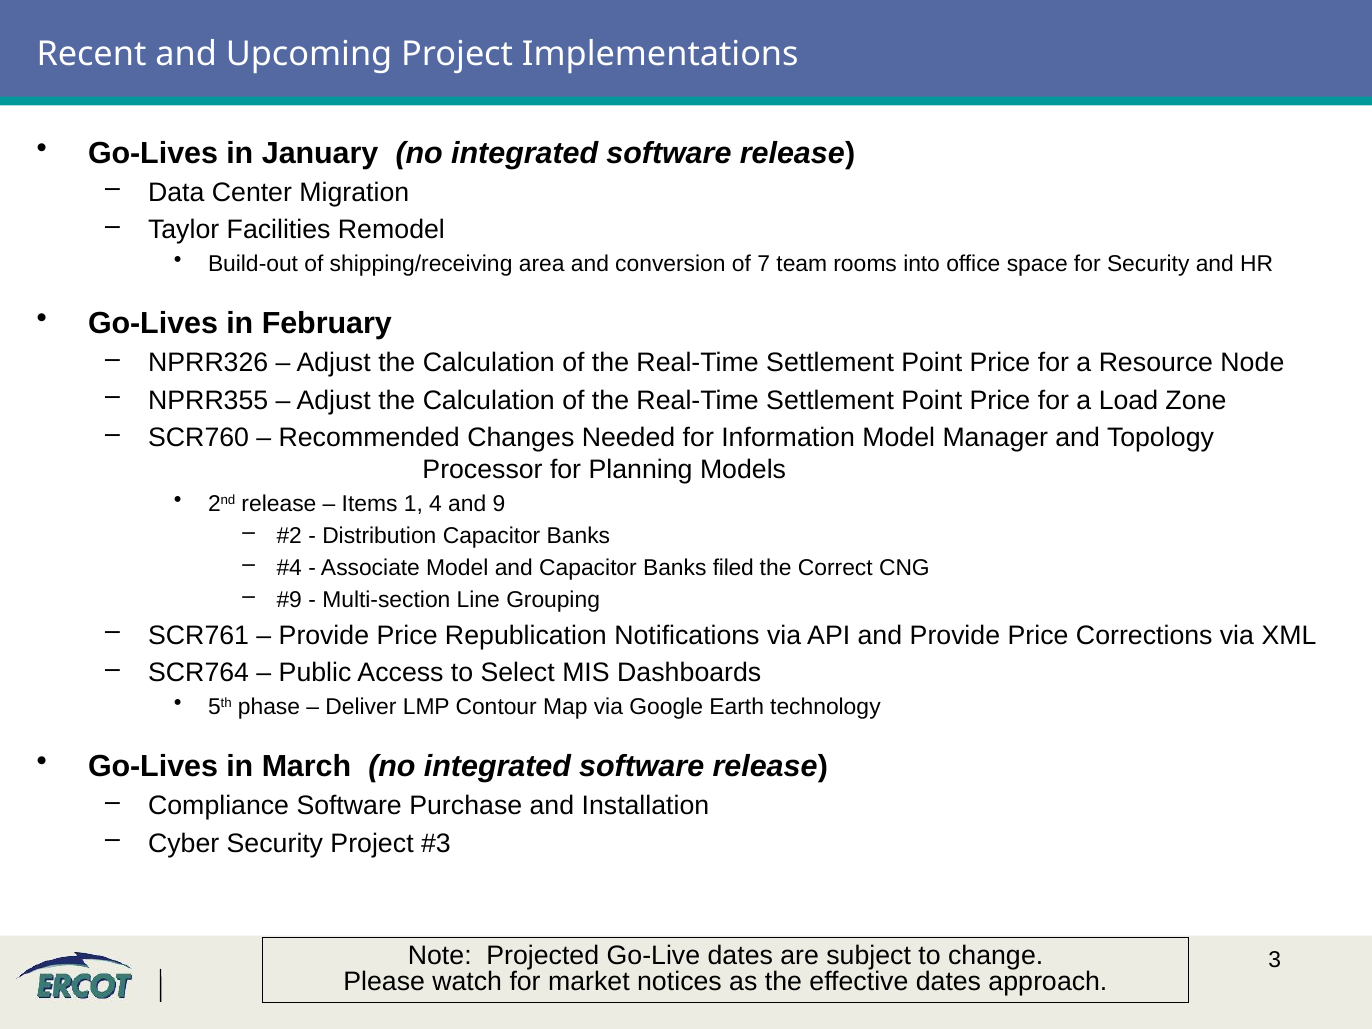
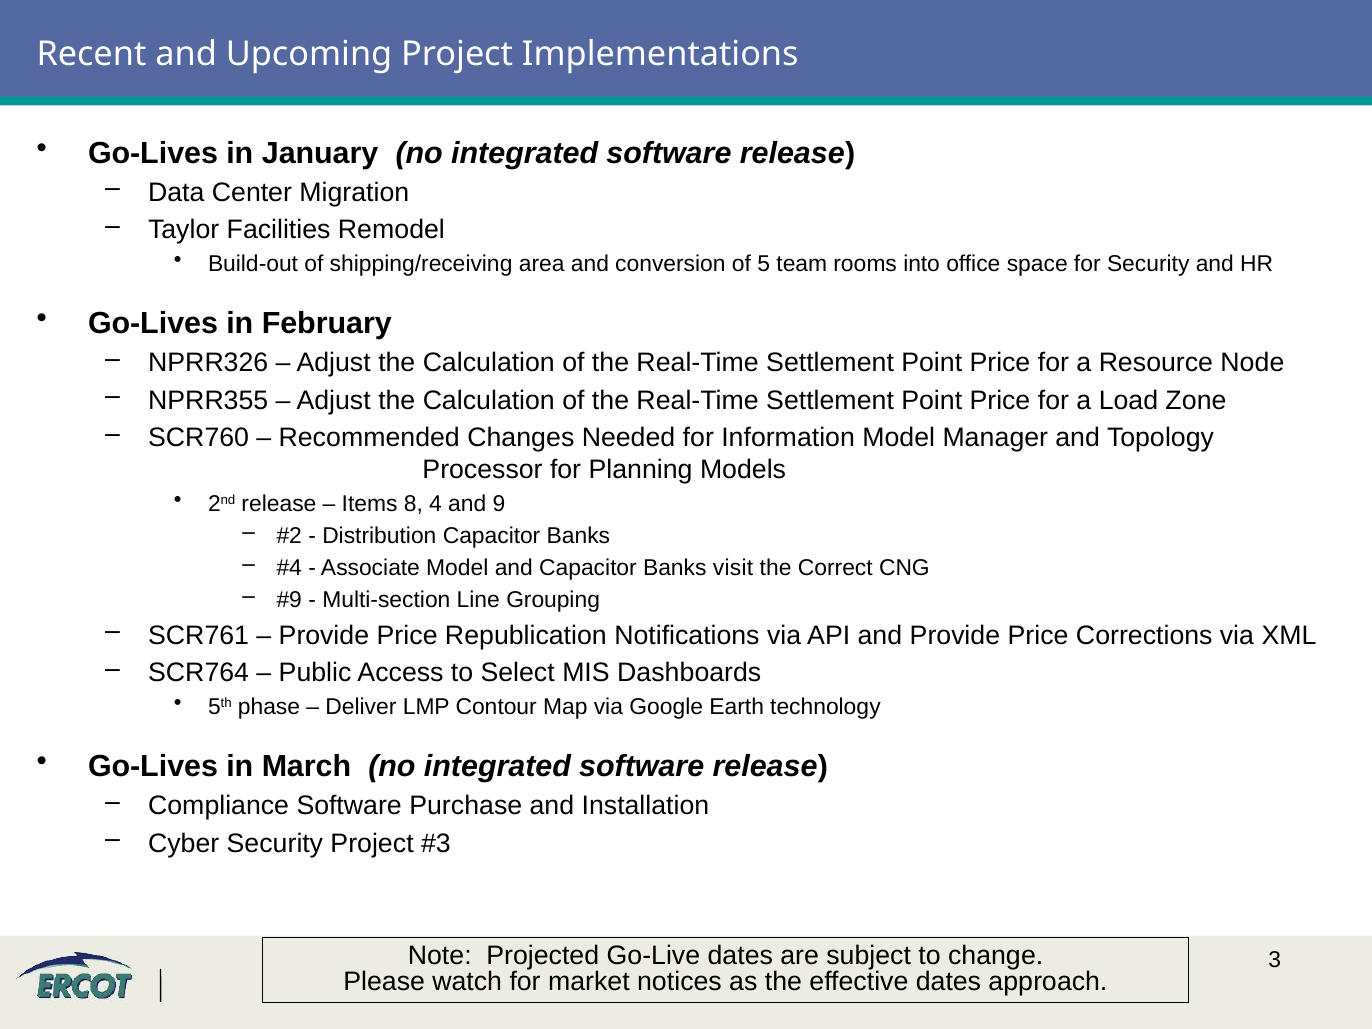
7: 7 -> 5
1: 1 -> 8
filed: filed -> visit
